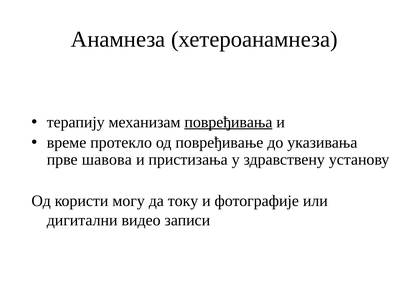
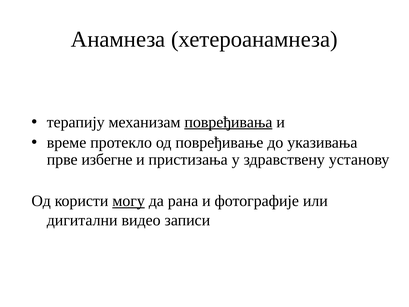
шавова: шавова -> избегне
могу underline: none -> present
току: току -> рана
